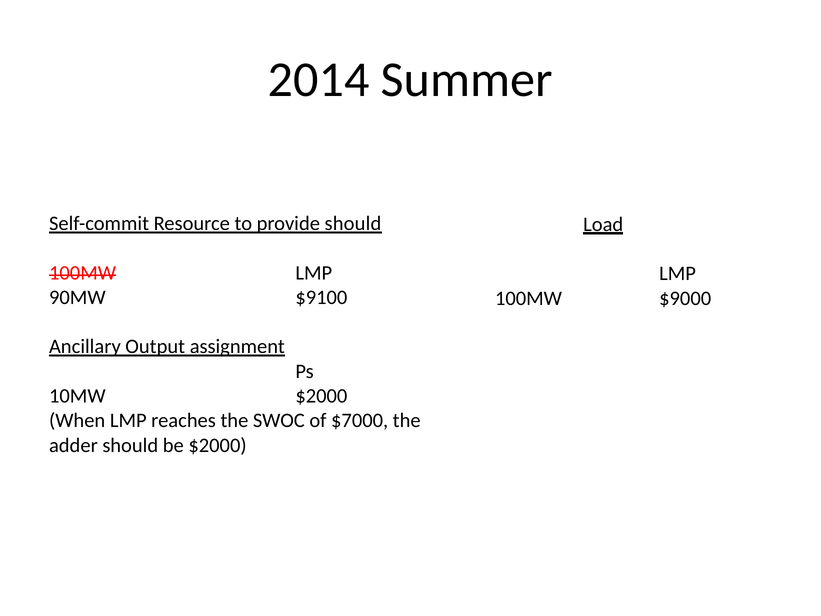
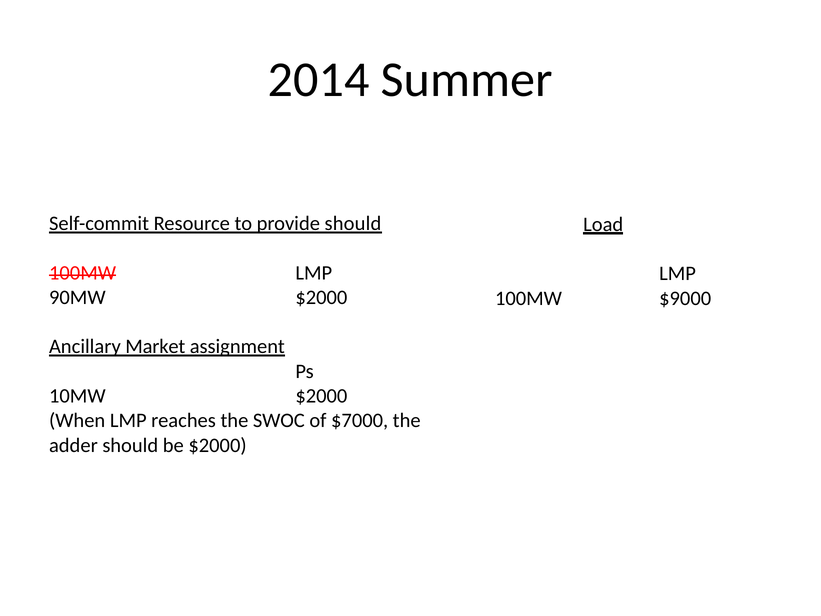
90MW $9100: $9100 -> $2000
Output: Output -> Market
